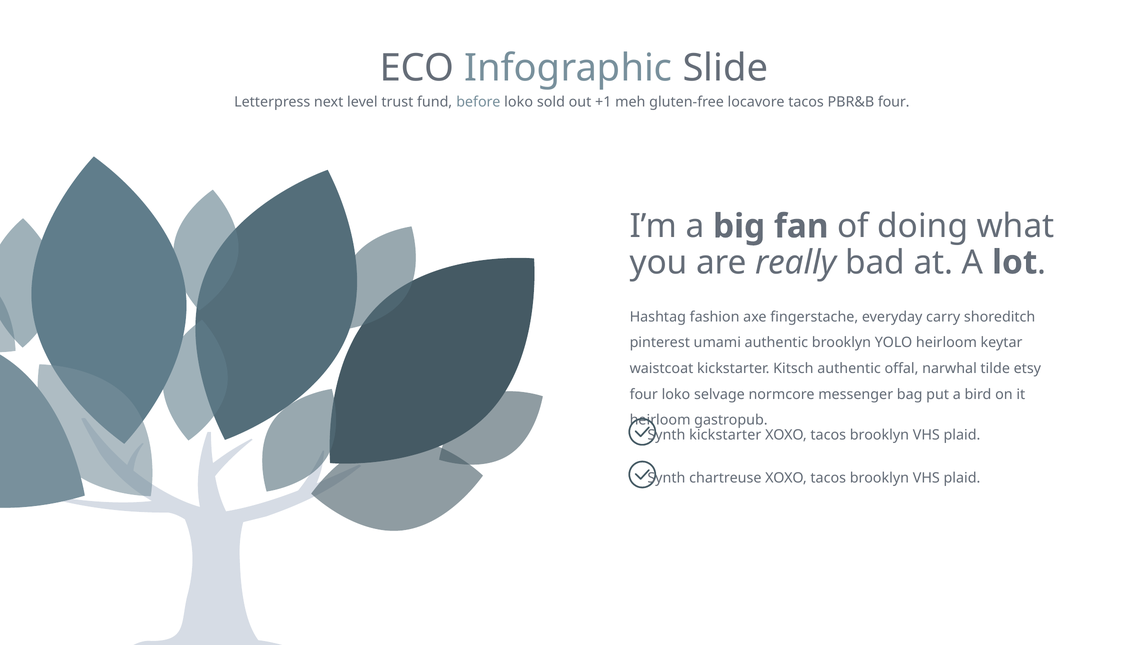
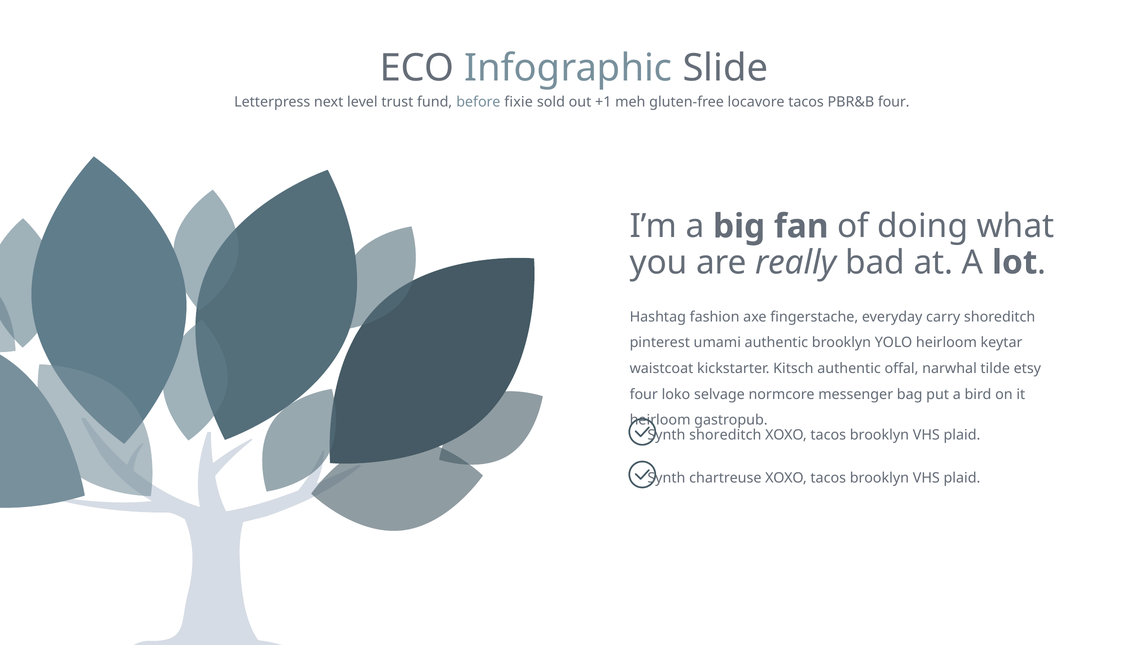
before loko: loko -> fixie
Synth kickstarter: kickstarter -> shoreditch
